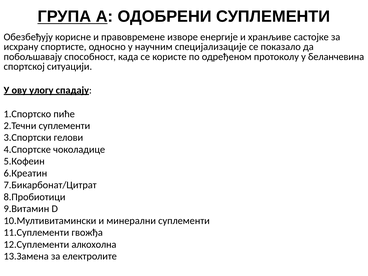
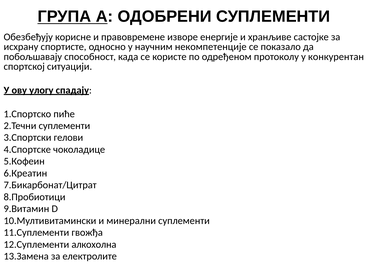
специјализације: специјализације -> некомпетенције
беланчевина: беланчевина -> конкурентан
